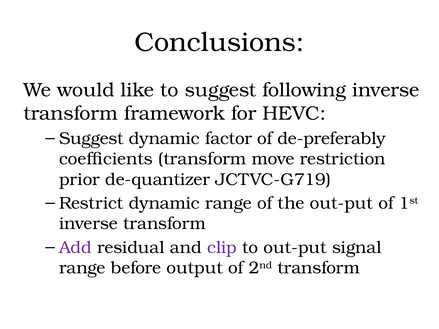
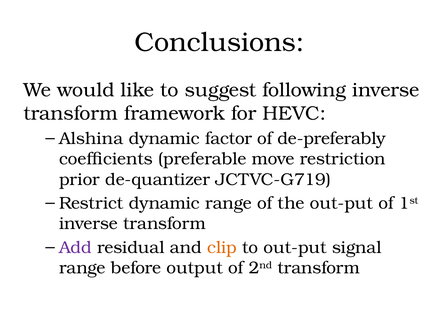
Suggest at (91, 139): Suggest -> Alshina
coefficients transform: transform -> preferable
clip colour: purple -> orange
